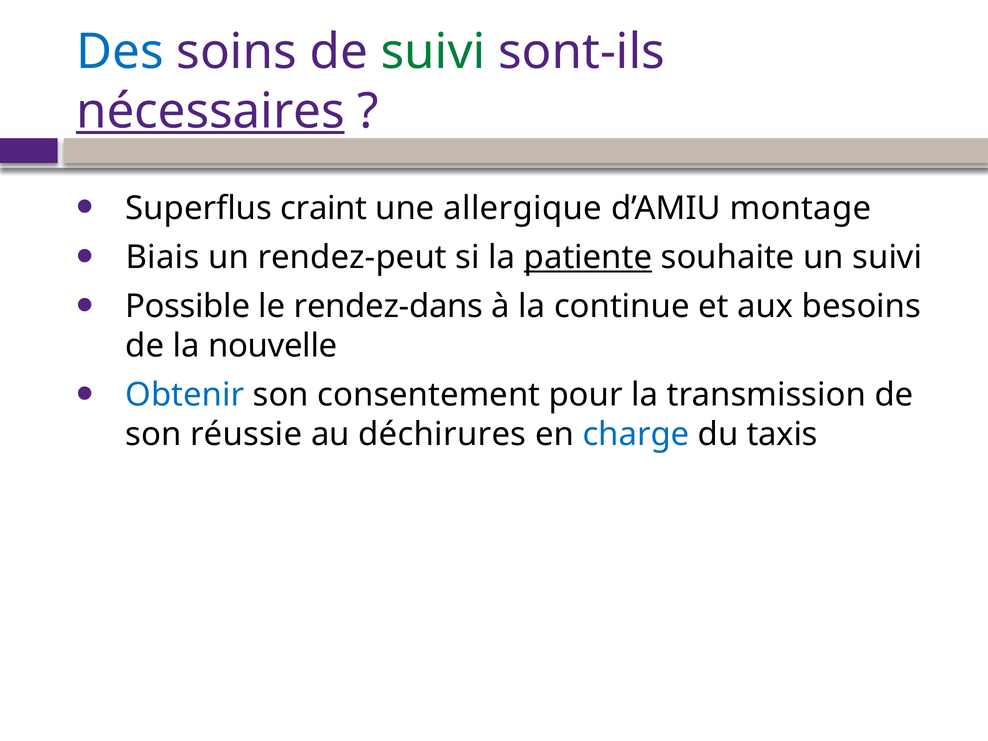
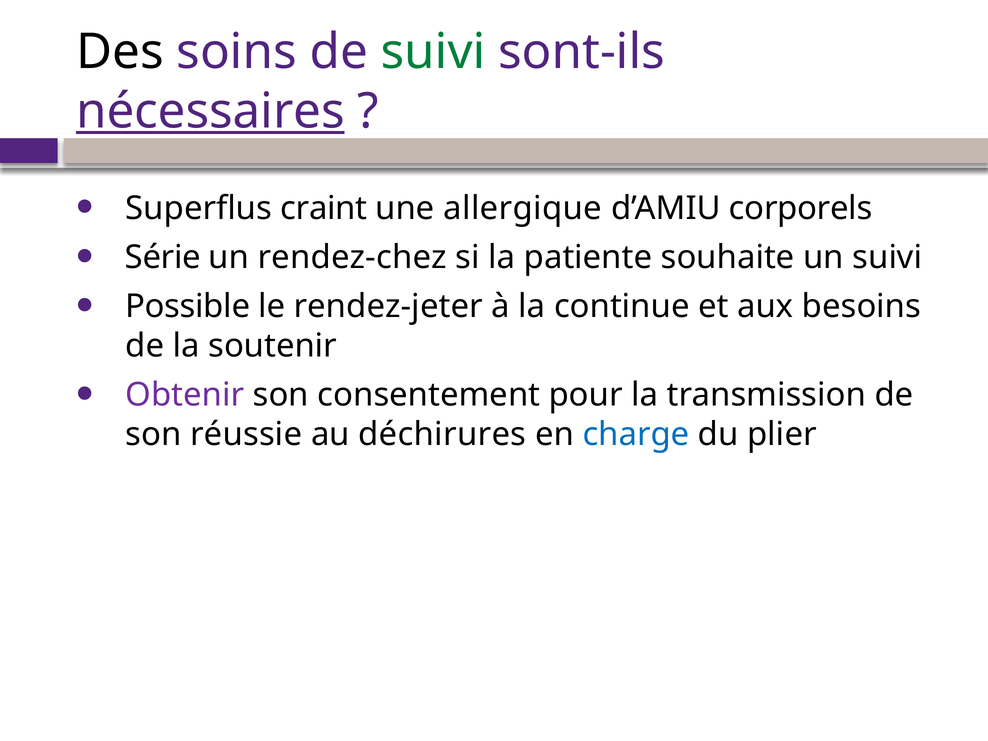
Des colour: blue -> black
montage: montage -> corporels
Biais: Biais -> Série
rendez-peut: rendez-peut -> rendez-chez
patiente underline: present -> none
rendez-dans: rendez-dans -> rendez-jeter
nouvelle: nouvelle -> soutenir
Obtenir colour: blue -> purple
taxis: taxis -> plier
